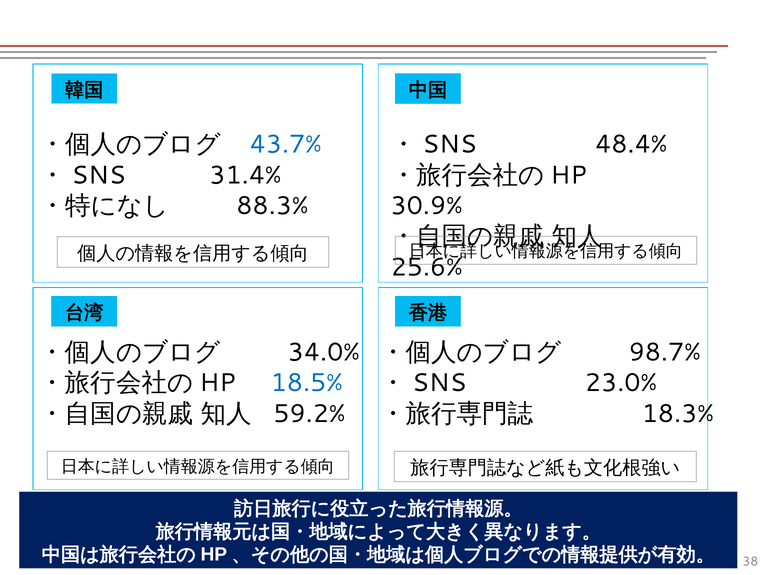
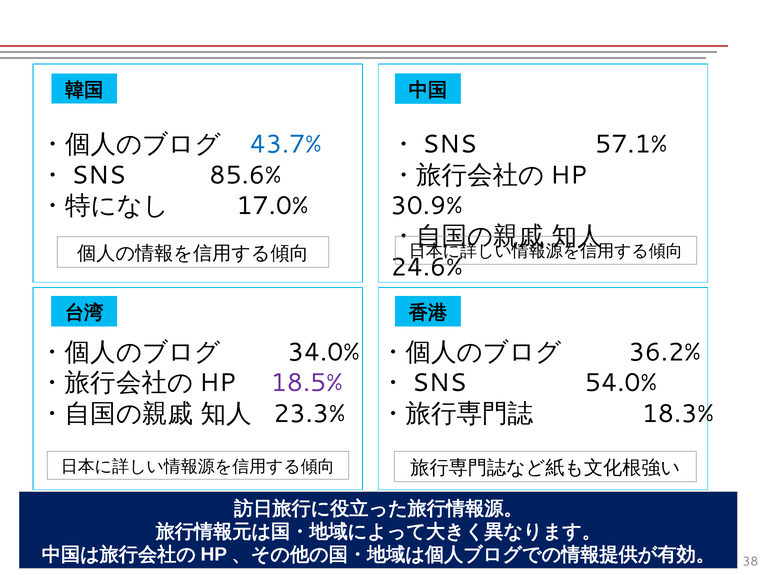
48.4%: 48.4% -> 57.1%
31.4%: 31.4% -> 85.6%
88.3%: 88.3% -> 17.0%
25.6%: 25.6% -> 24.6%
98.7%: 98.7% -> 36.2%
18.5% colour: blue -> purple
23.0%: 23.0% -> 54.0%
59.2%: 59.2% -> 23.3%
